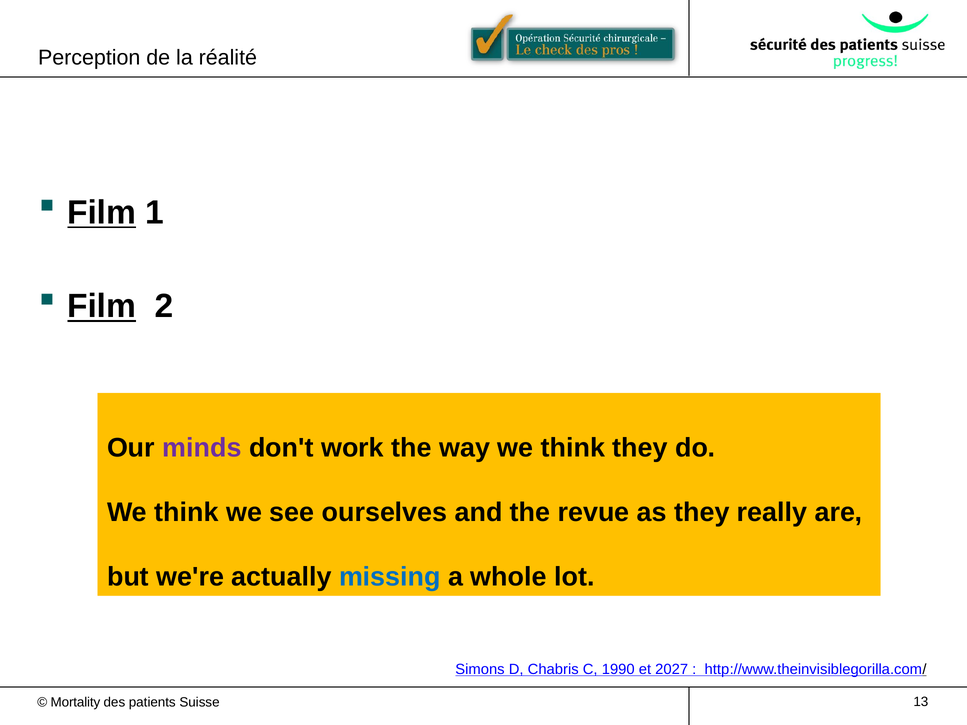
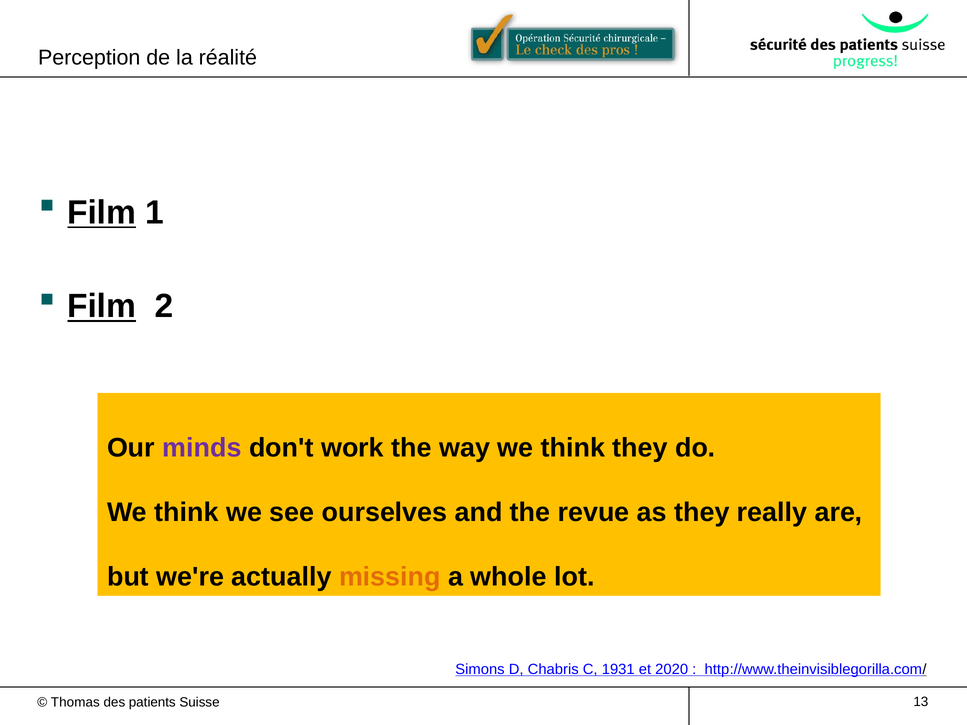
missing colour: blue -> orange
1990: 1990 -> 1931
2027: 2027 -> 2020
Mortality: Mortality -> Thomas
